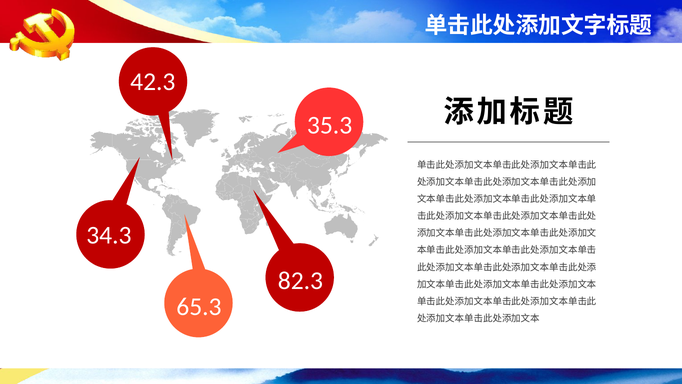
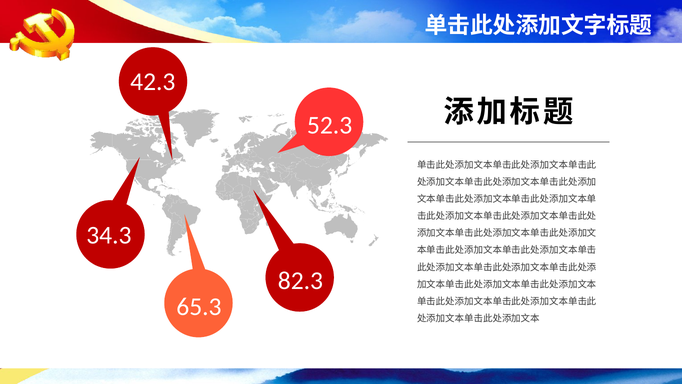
35.3: 35.3 -> 52.3
